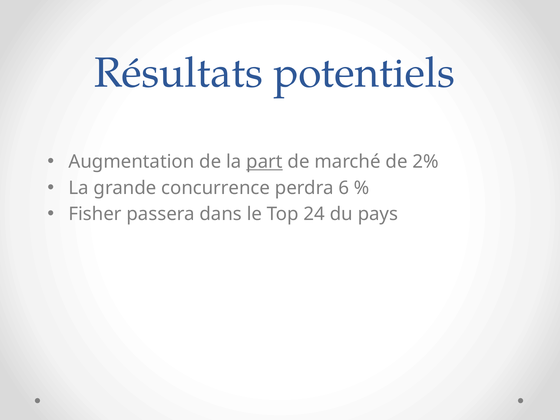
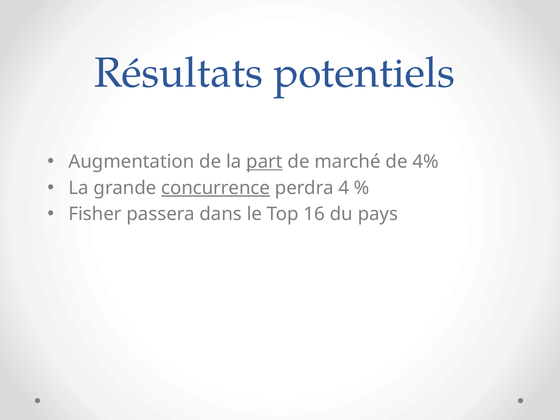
2%: 2% -> 4%
concurrence underline: none -> present
6: 6 -> 4
24: 24 -> 16
